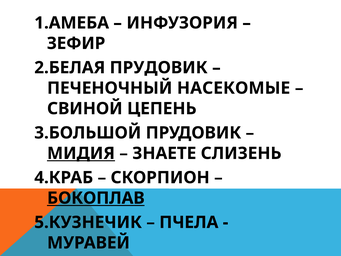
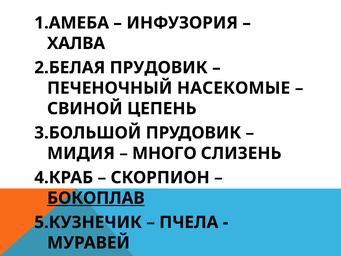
ЗЕФИР: ЗЕФИР -> ХАЛВА
МИДИЯ underline: present -> none
ЗНАЕТЕ: ЗНАЕТЕ -> МНОГО
